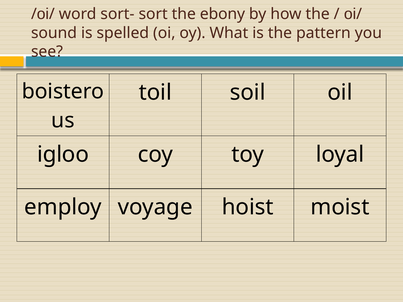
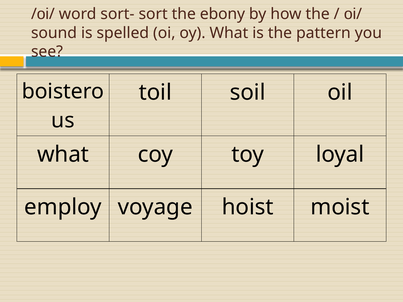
igloo at (63, 155): igloo -> what
